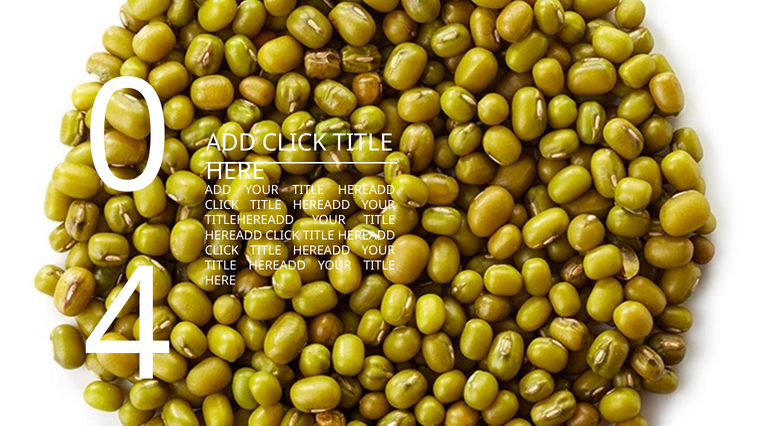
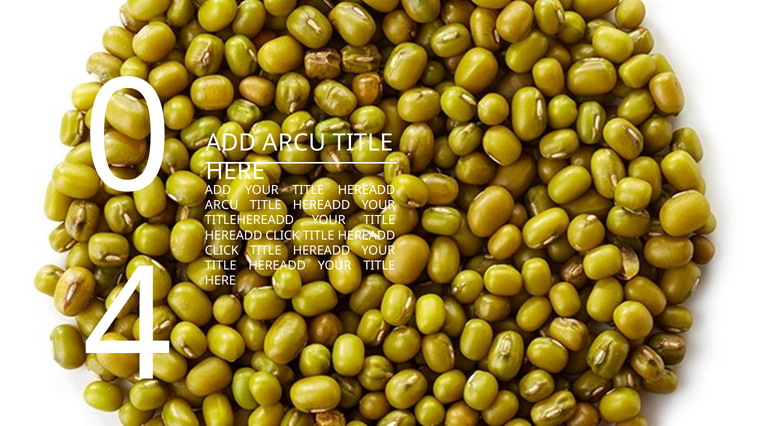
ADD CLICK: CLICK -> ARCU
CLICK at (222, 205): CLICK -> ARCU
